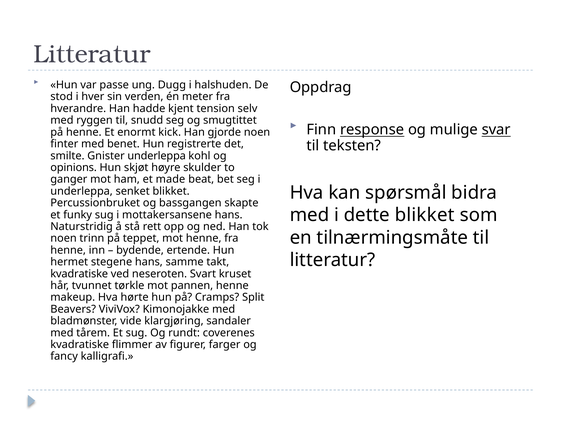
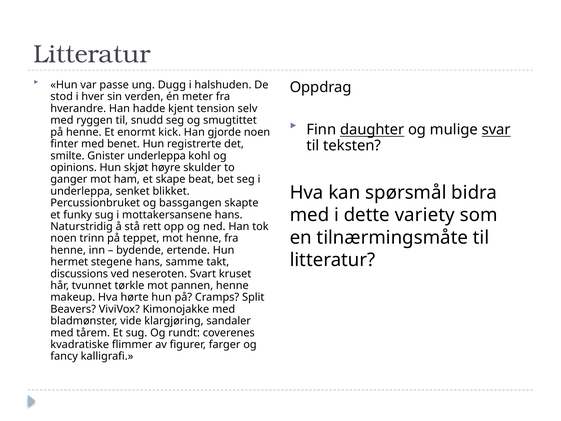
response: response -> daughter
made: made -> skape
dette blikket: blikket -> variety
kvadratiske at (79, 274): kvadratiske -> discussions
